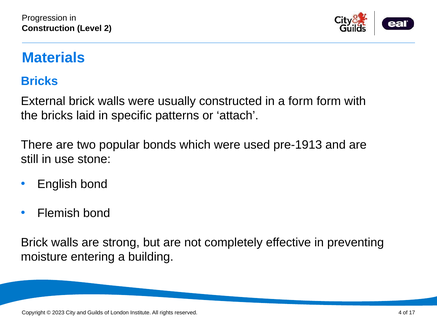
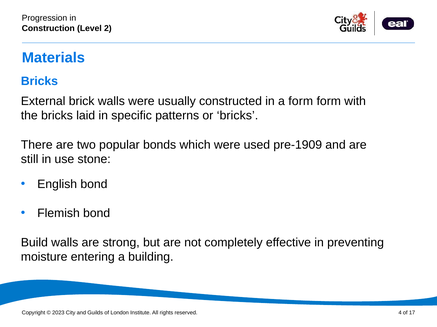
or attach: attach -> bricks
pre-1913: pre-1913 -> pre-1909
Brick at (34, 243): Brick -> Build
